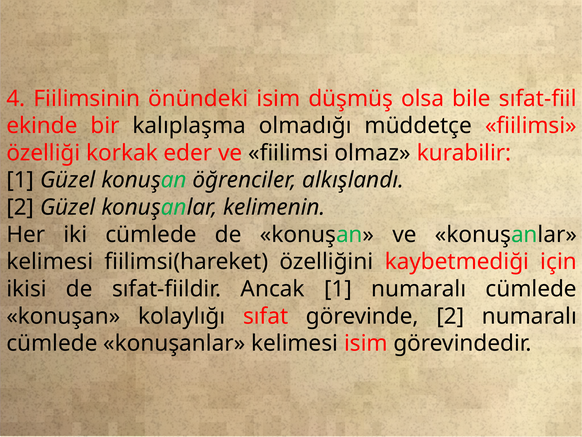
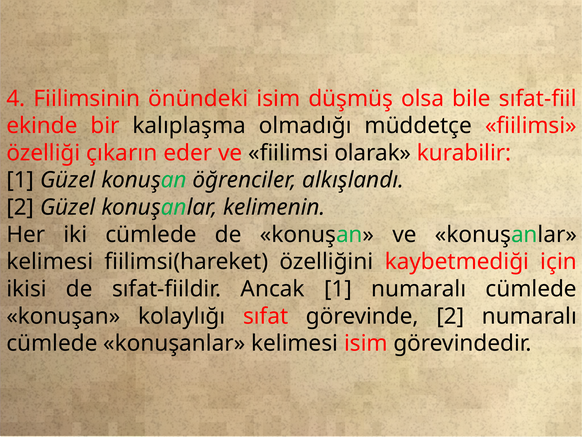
korkak: korkak -> çıkarın
olmaz: olmaz -> olarak
